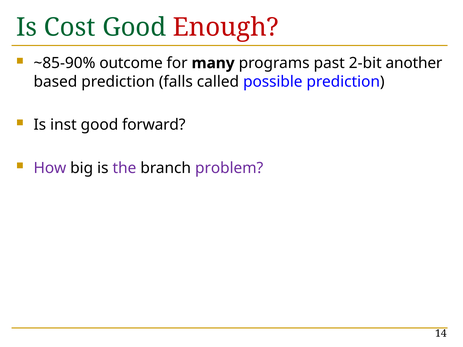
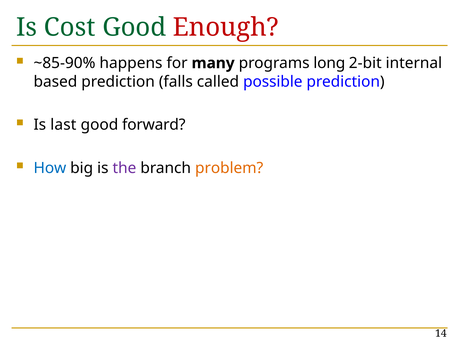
outcome: outcome -> happens
past: past -> long
another: another -> internal
inst: inst -> last
How colour: purple -> blue
problem colour: purple -> orange
